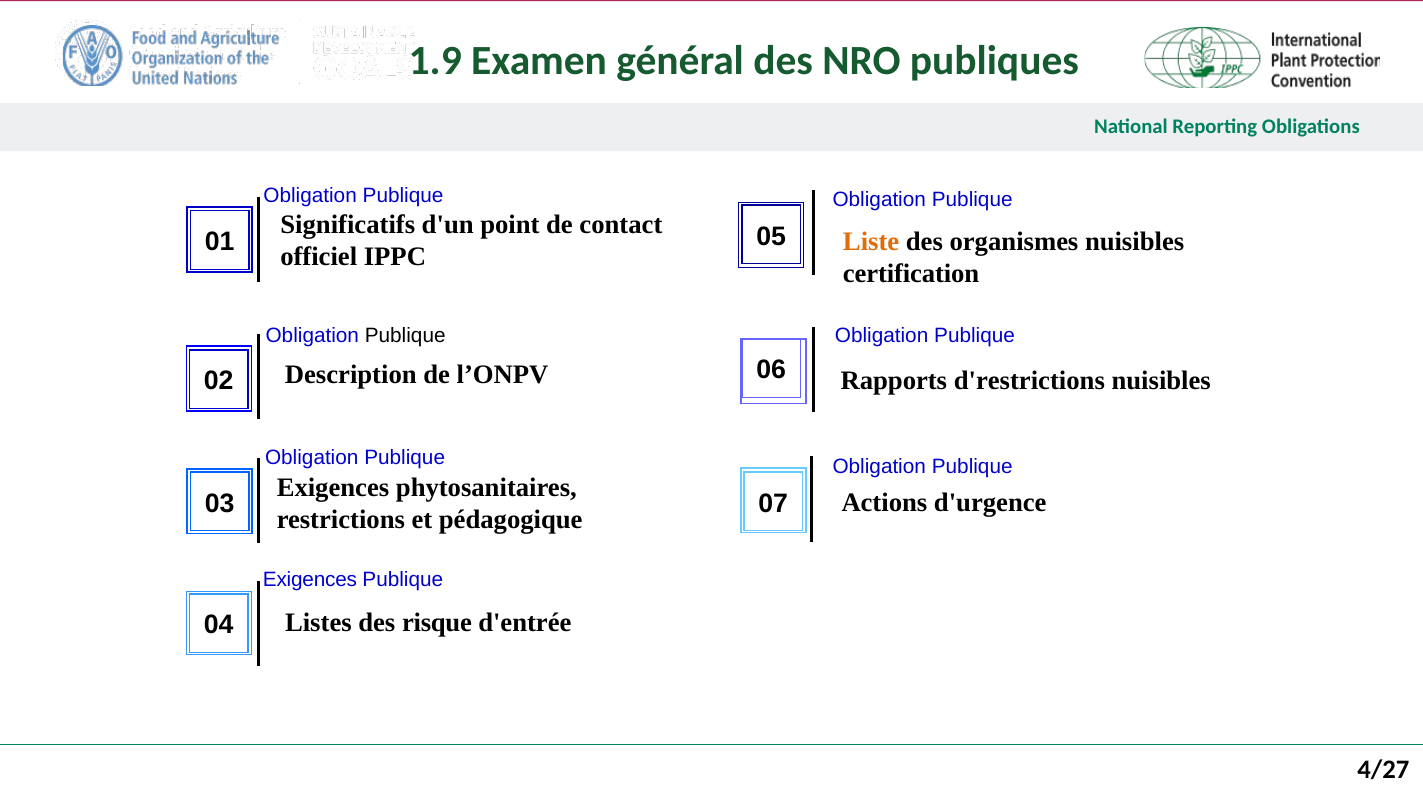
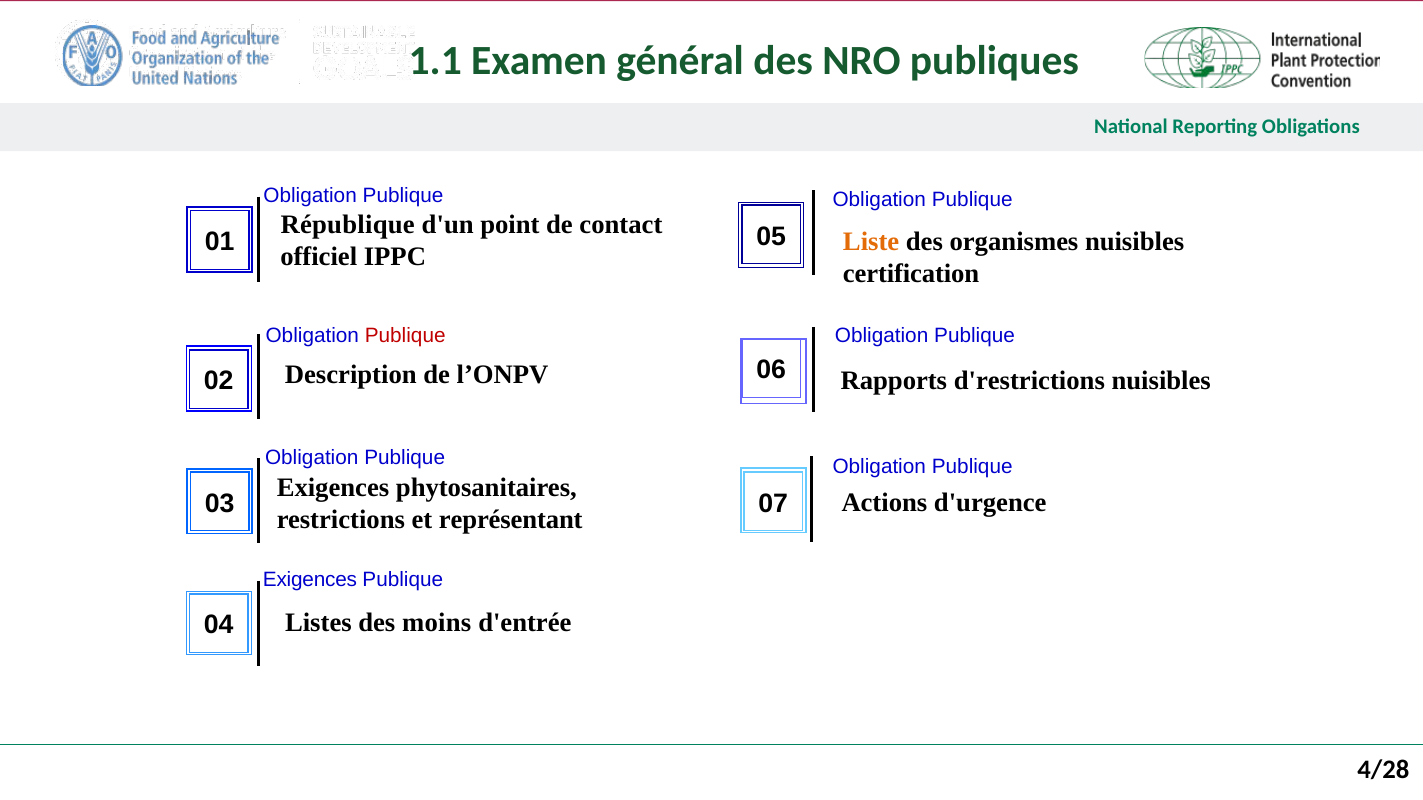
1.9: 1.9 -> 1.1
Significatifs: Significatifs -> République
Publique at (405, 336) colour: black -> red
pédagogique: pédagogique -> représentant
risque: risque -> moins
4/27: 4/27 -> 4/28
